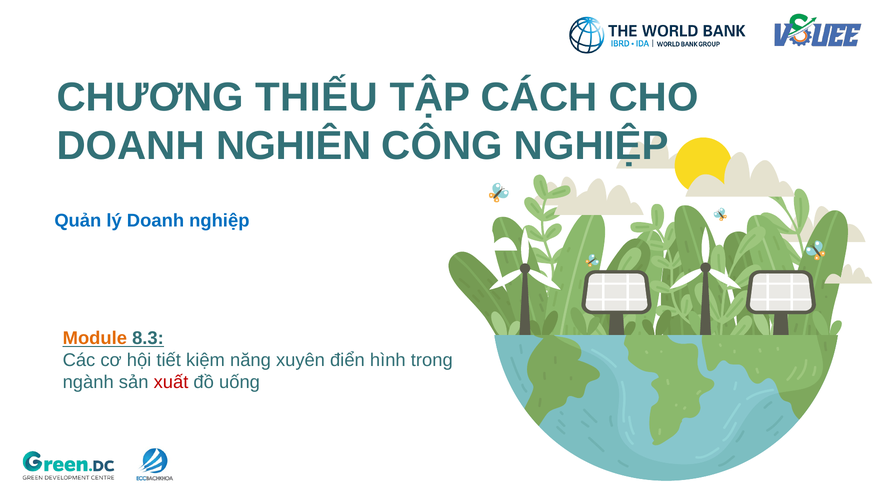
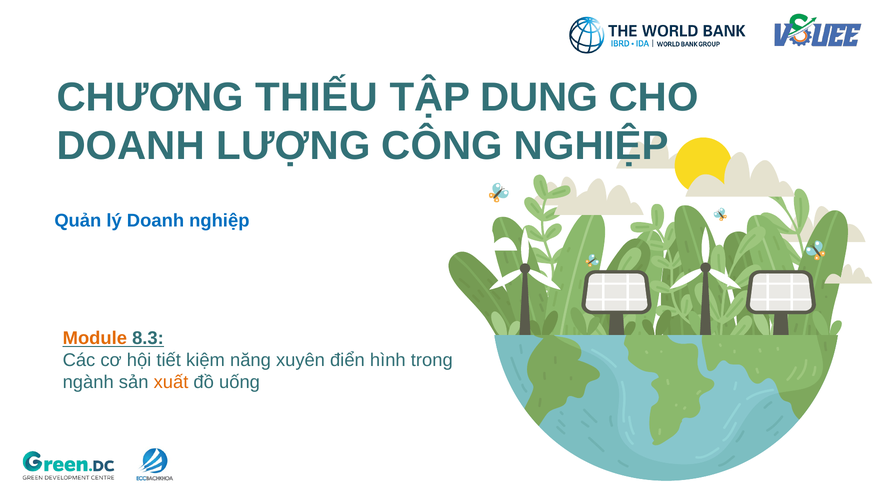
CÁCH: CÁCH -> DUNG
NGHIÊN: NGHIÊN -> LƯỢNG
xuất colour: red -> orange
